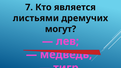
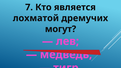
листьями: листьями -> лохматой
